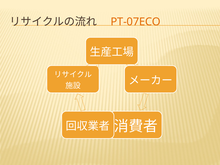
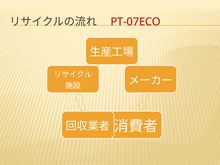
PT-07ECO colour: orange -> red
